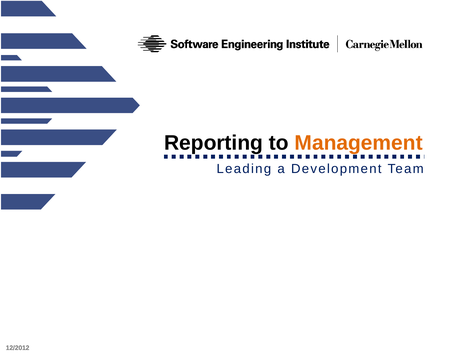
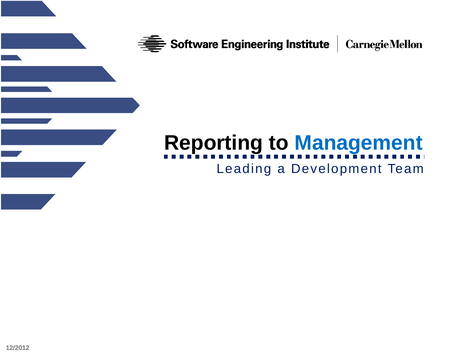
Management colour: orange -> blue
